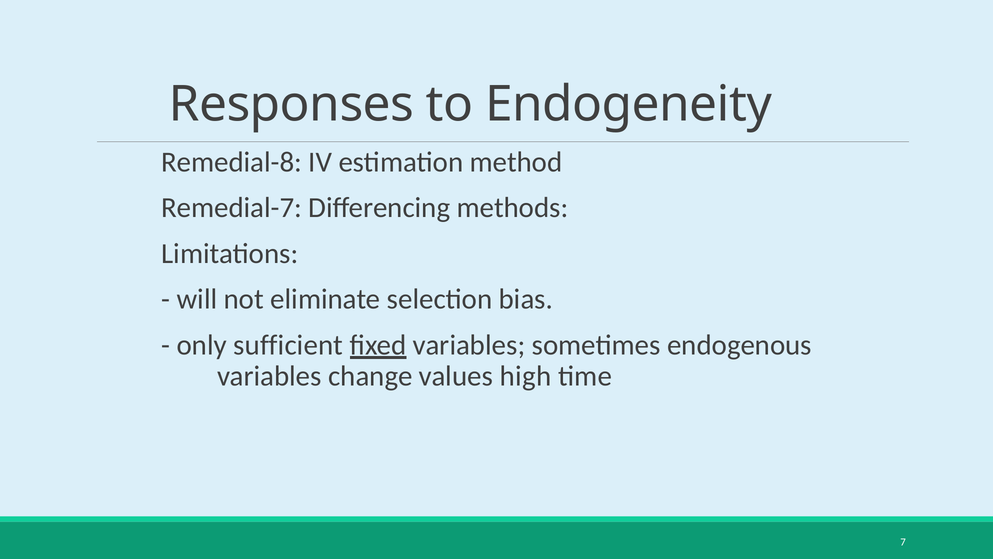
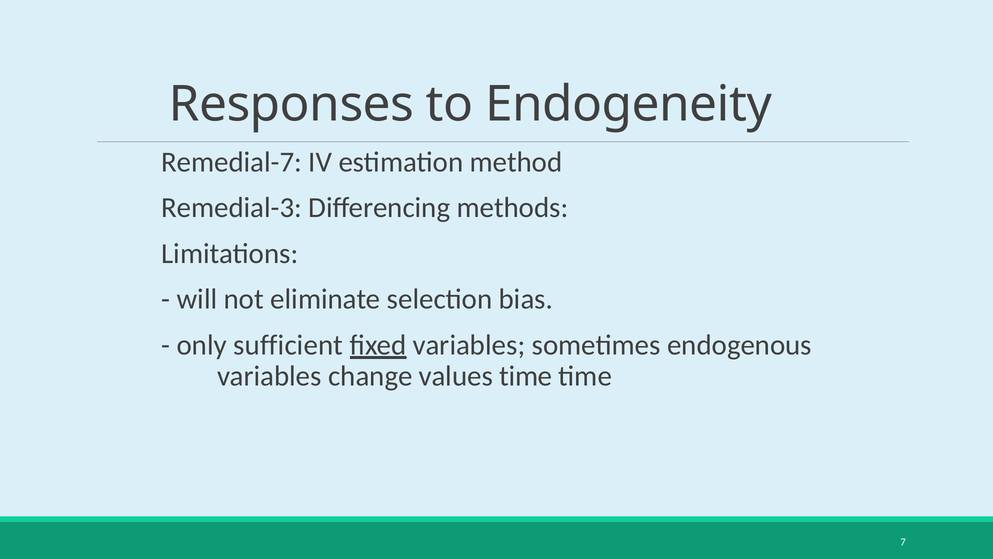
Remedial-8: Remedial-8 -> Remedial-7
Remedial-7: Remedial-7 -> Remedial-3
values high: high -> time
